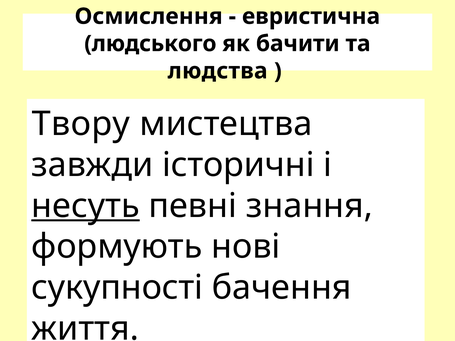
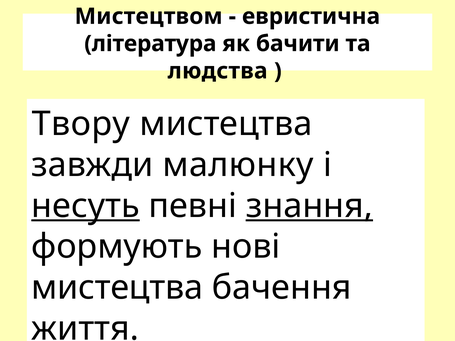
Осмислення: Осмислення -> Мистецтвом
людського: людського -> література
історичні: історичні -> малюнку
знання underline: none -> present
сукупності at (117, 288): сукупності -> мистецтва
